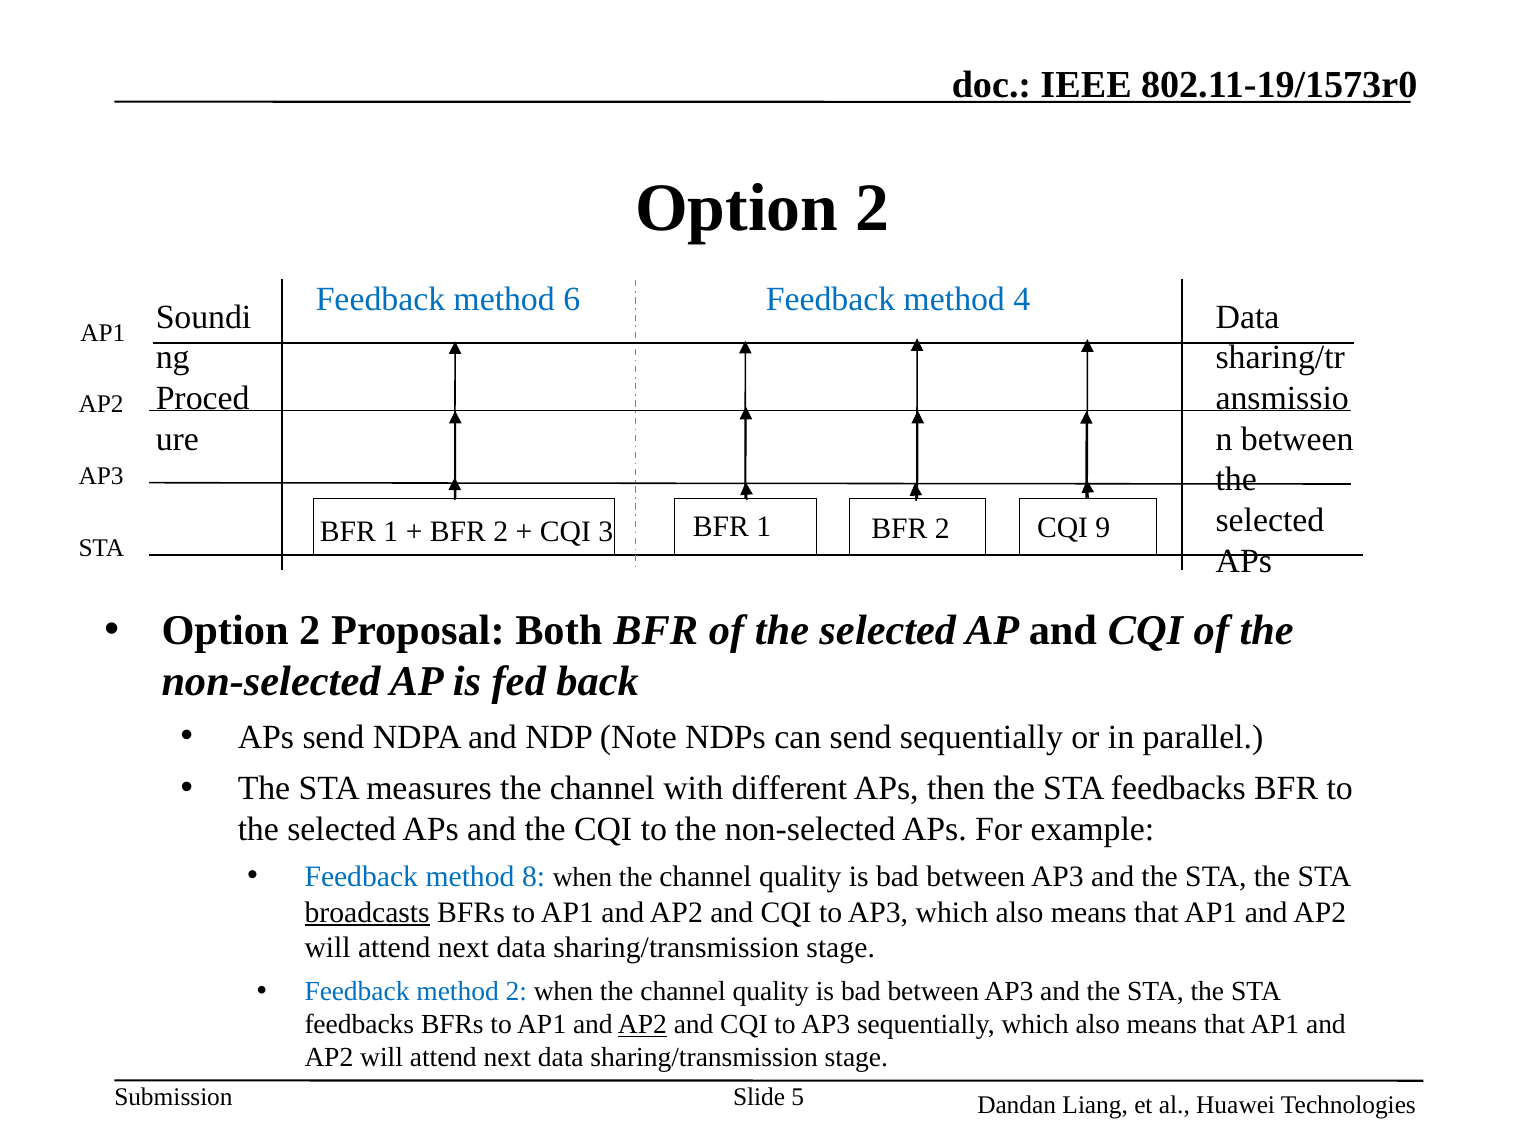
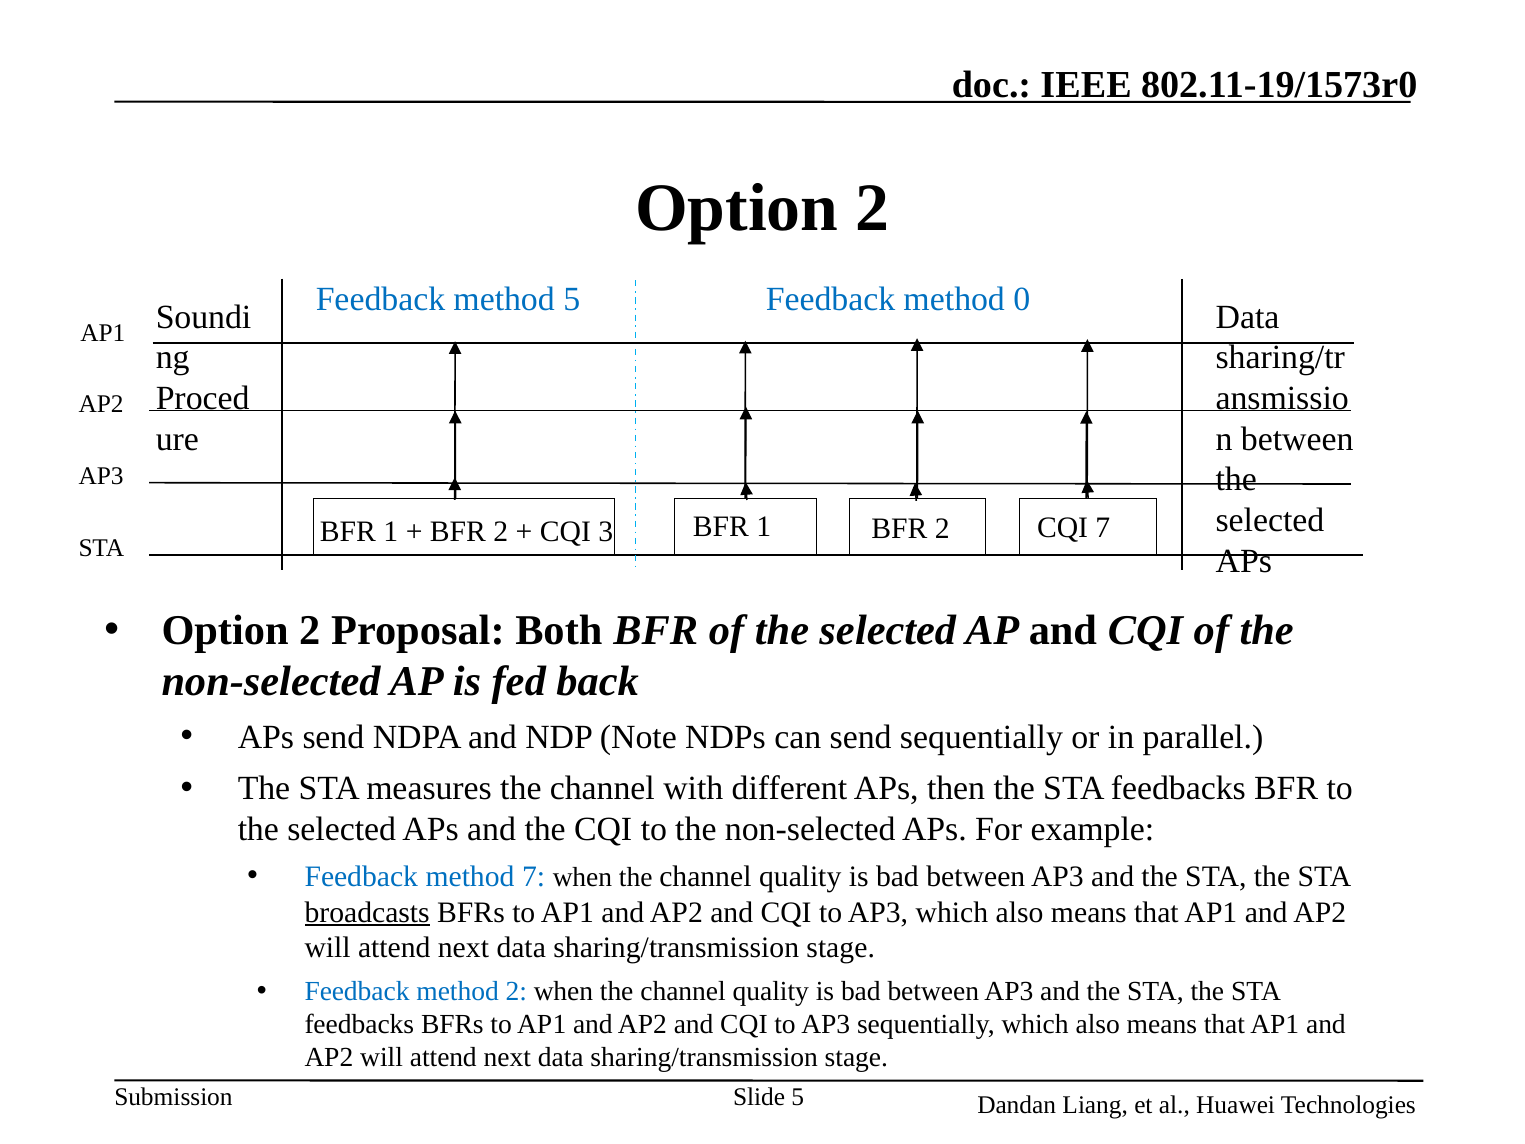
method 6: 6 -> 5
4: 4 -> 0
CQI 9: 9 -> 7
method 8: 8 -> 7
AP2 at (642, 1024) underline: present -> none
